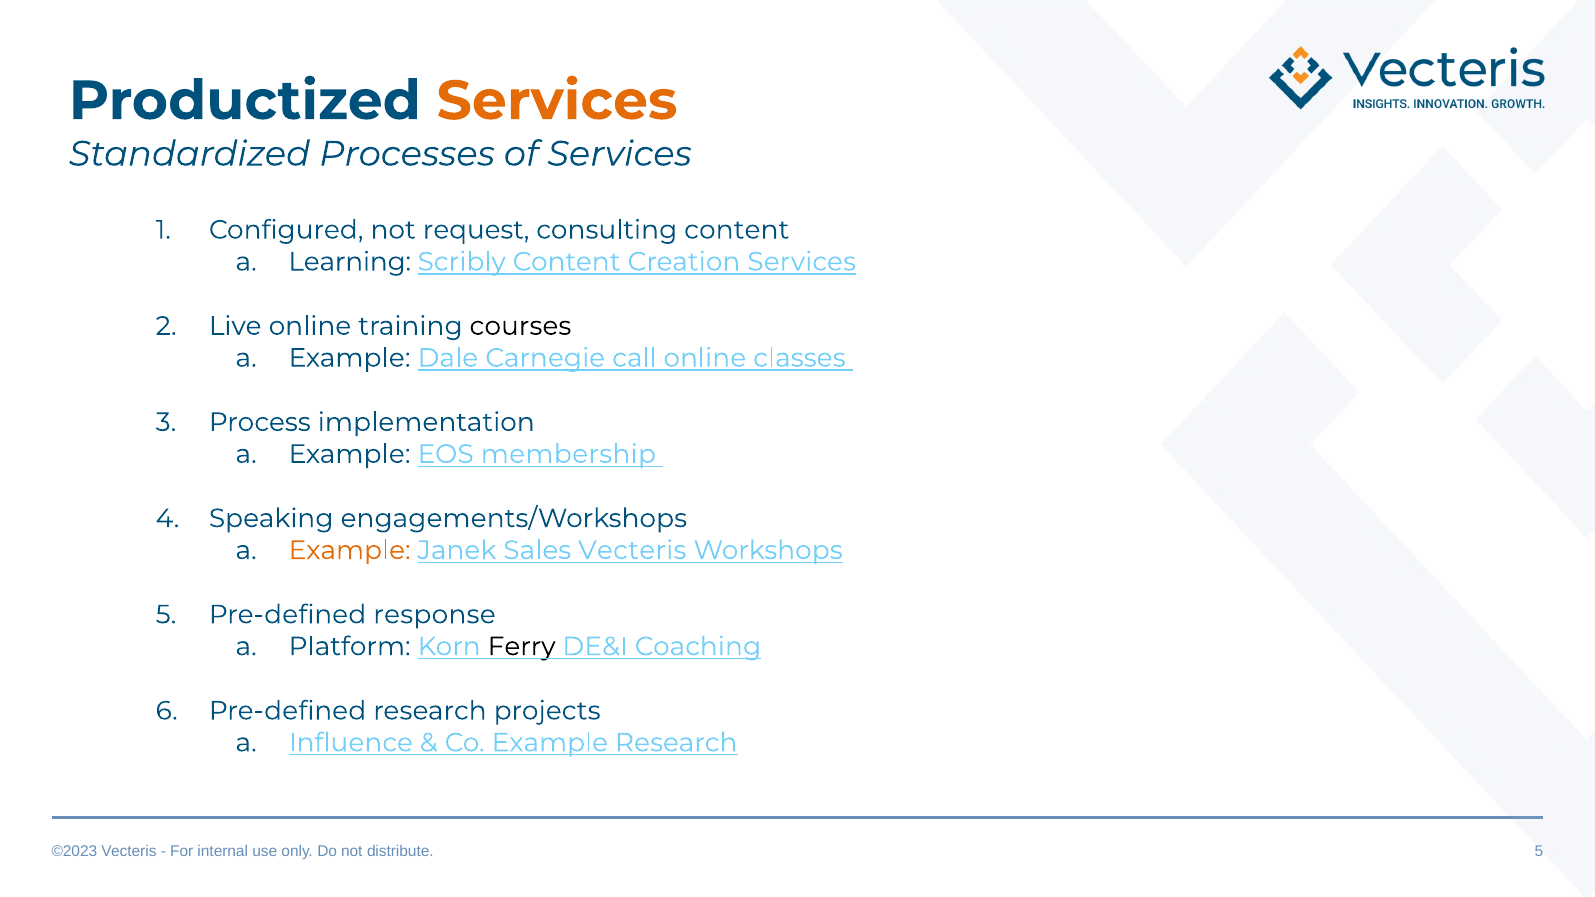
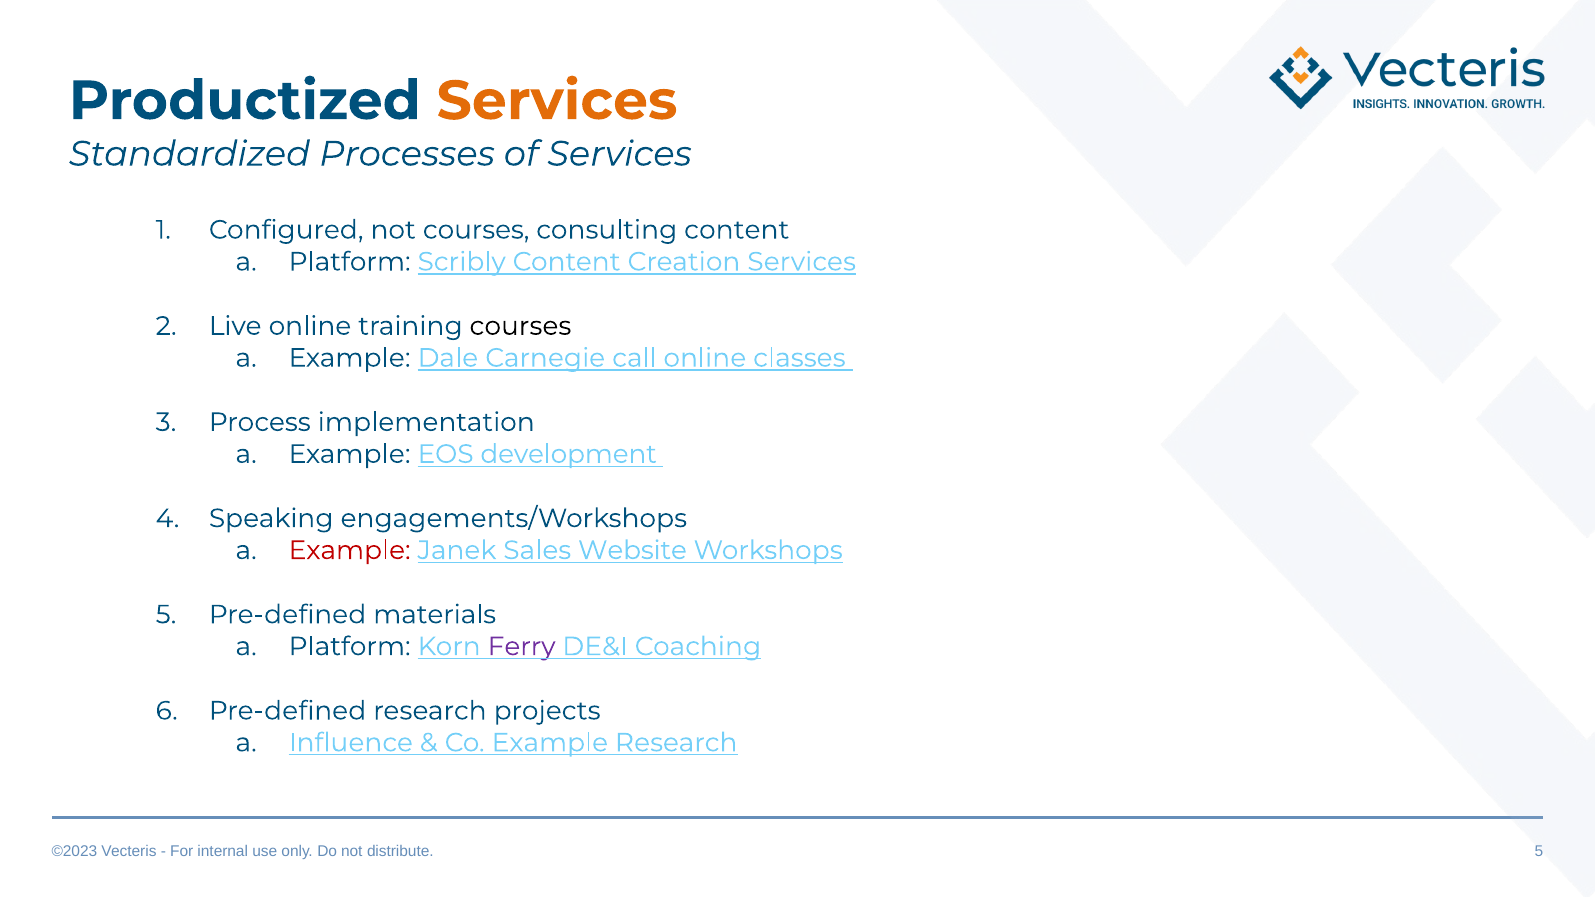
not request: request -> courses
Learning at (350, 262): Learning -> Platform
membership: membership -> development
Example at (350, 550) colour: orange -> red
Sales Vecteris: Vecteris -> Website
response: response -> materials
Ferry colour: black -> purple
